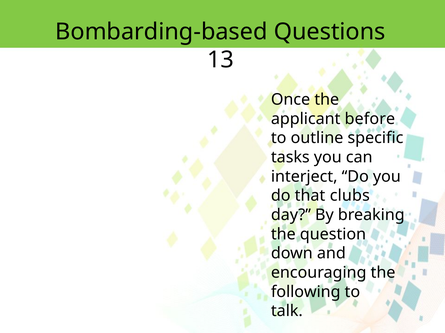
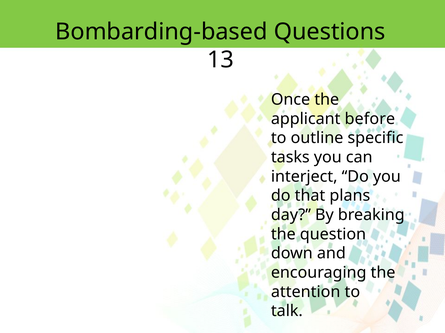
clubs: clubs -> plans
following: following -> attention
